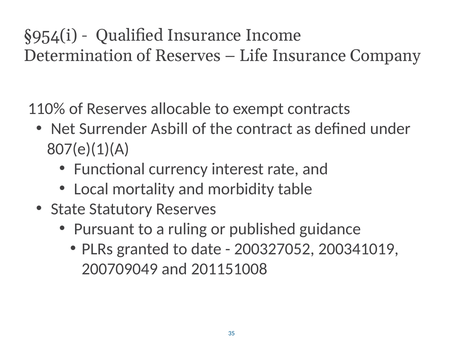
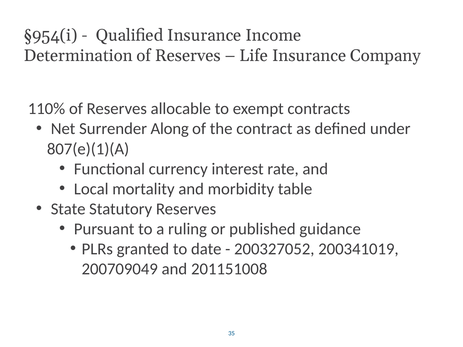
Asbill: Asbill -> Along
